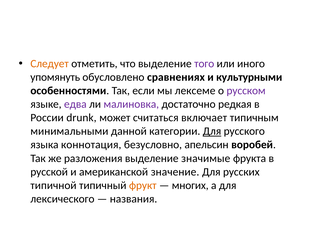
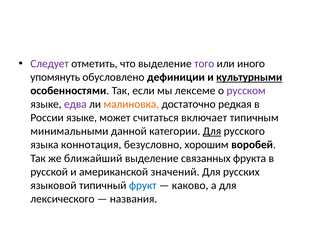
Следует colour: orange -> purple
сравнениях: сравнениях -> дефиниции
культурными underline: none -> present
малиновка colour: purple -> orange
России drunk: drunk -> языке
апельсин: апельсин -> хорошим
разложения: разложения -> ближайший
значимые: значимые -> связанных
значение: значение -> значений
типичной: типичной -> языковой
фрукт colour: orange -> blue
многих: многих -> каково
